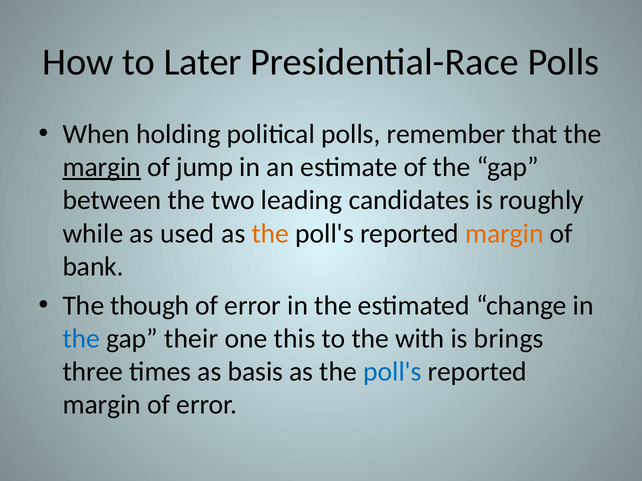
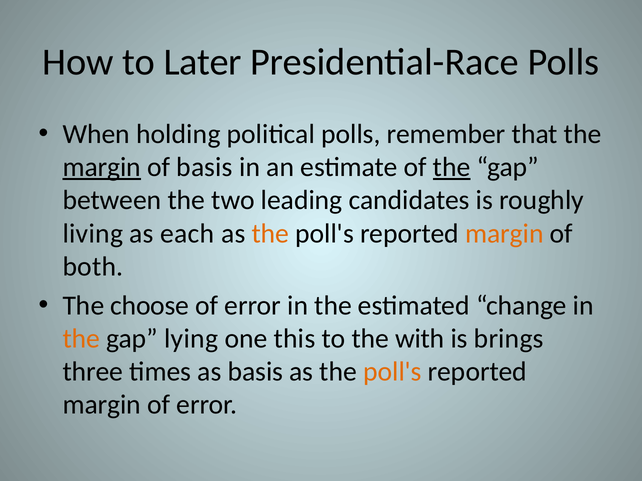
of jump: jump -> basis
the at (452, 167) underline: none -> present
while: while -> living
used: used -> each
bank: bank -> both
though: though -> choose
the at (81, 339) colour: blue -> orange
their: their -> lying
poll's at (392, 372) colour: blue -> orange
